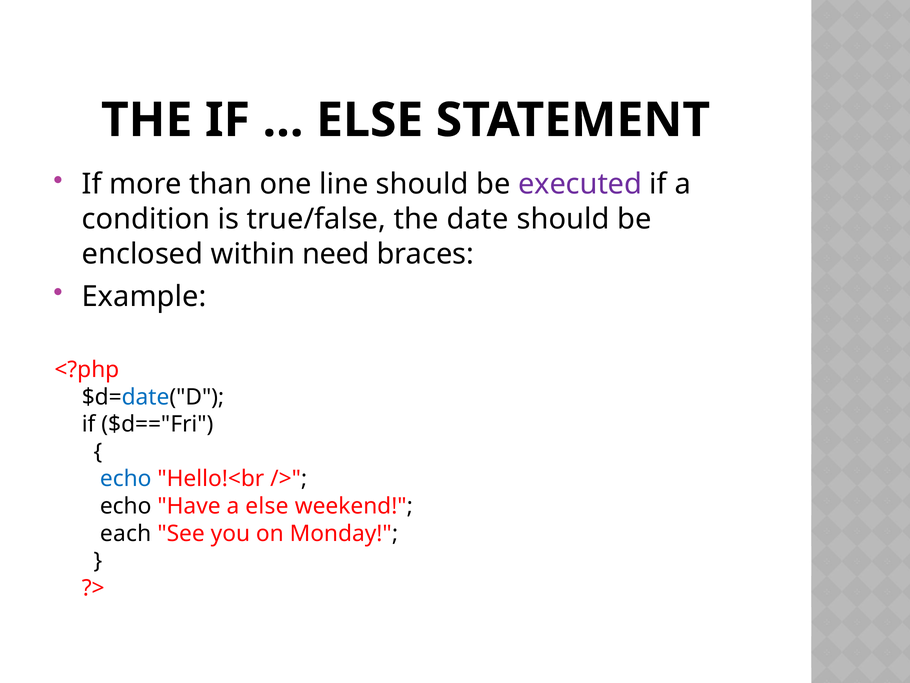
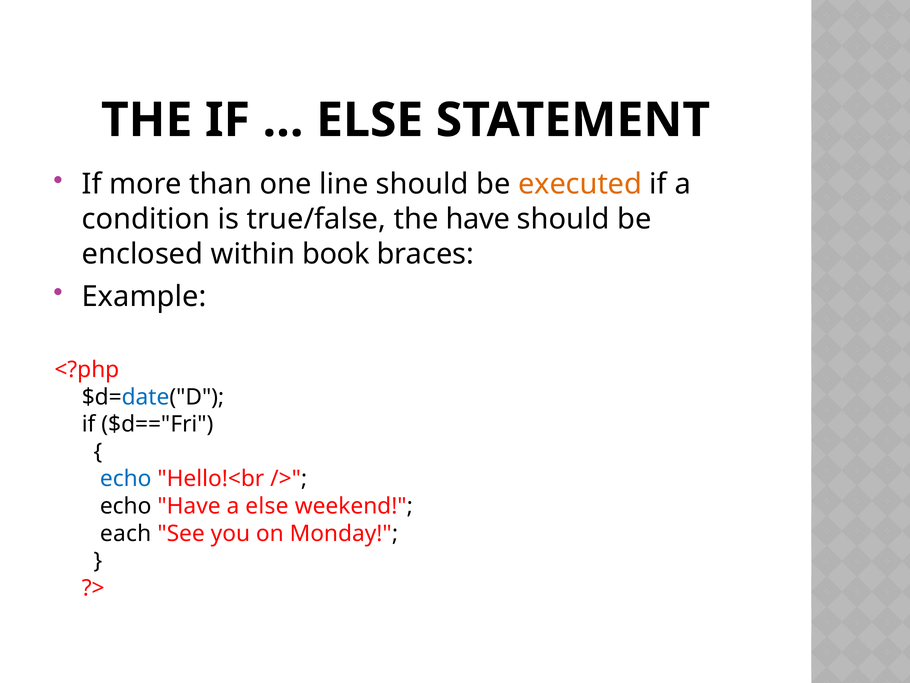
executed colour: purple -> orange
the date: date -> have
need: need -> book
